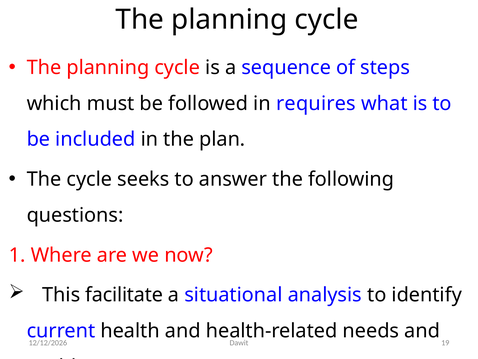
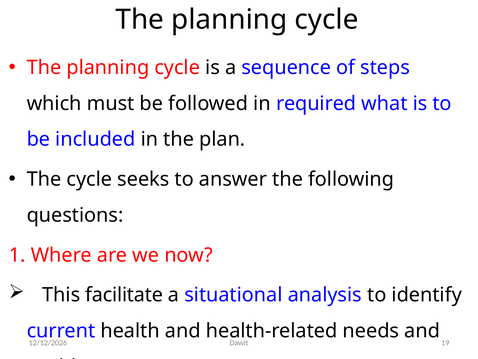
requires: requires -> required
